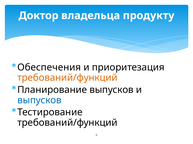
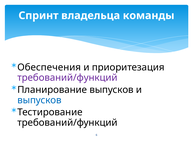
Доктор: Доктор -> Спринт
продукту: продукту -> команды
требований/функций at (67, 78) colour: orange -> purple
